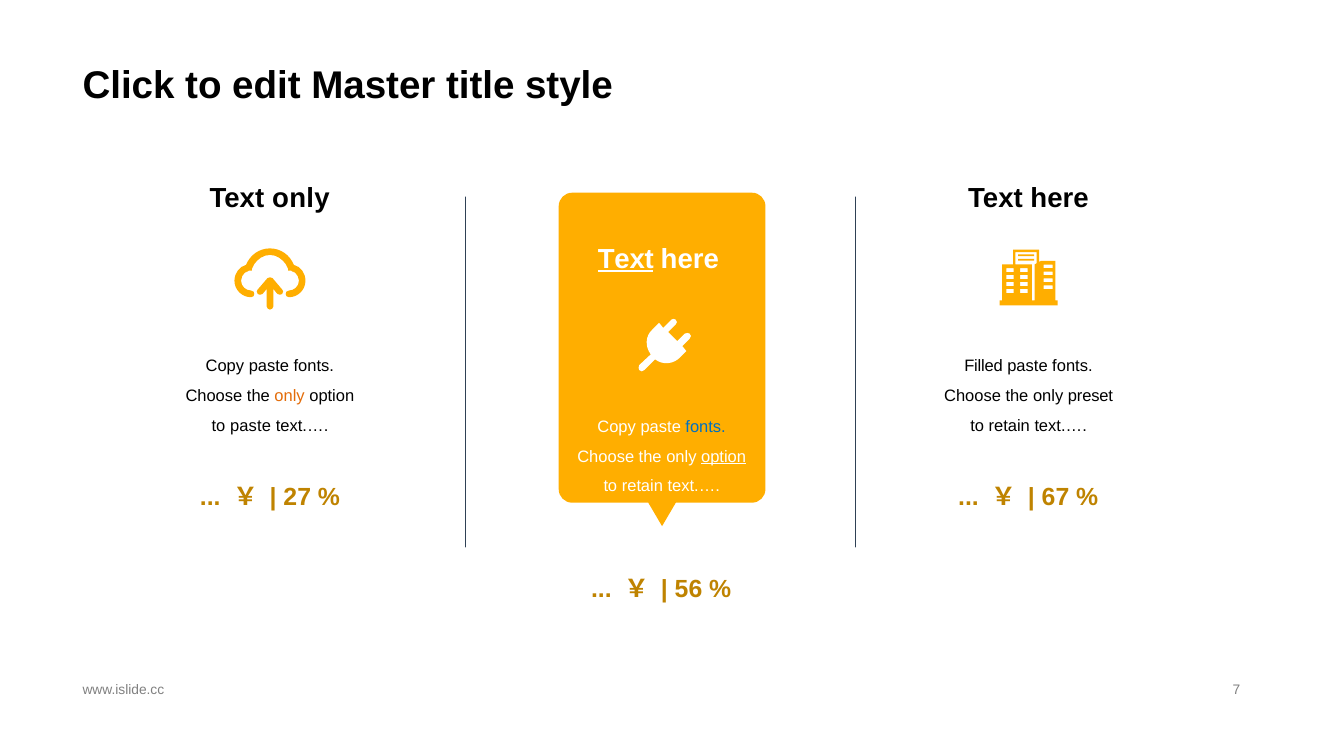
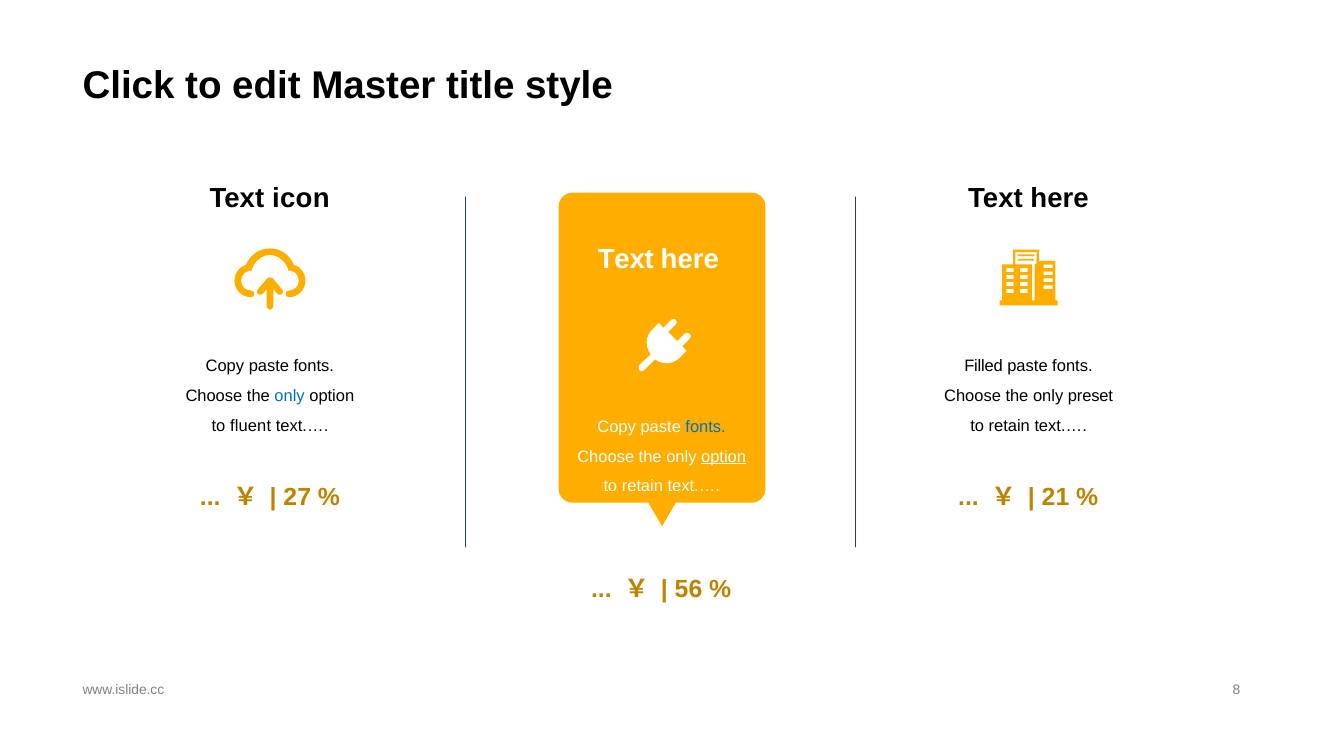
Text only: only -> icon
Text at (626, 260) underline: present -> none
only at (290, 396) colour: orange -> blue
to paste: paste -> fluent
67: 67 -> 21
7: 7 -> 8
